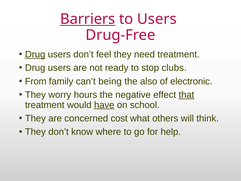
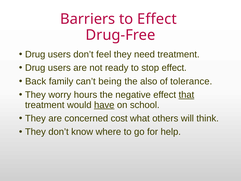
Barriers underline: present -> none
to Users: Users -> Effect
Drug at (35, 54) underline: present -> none
stop clubs: clubs -> effect
From: From -> Back
electronic: electronic -> tolerance
